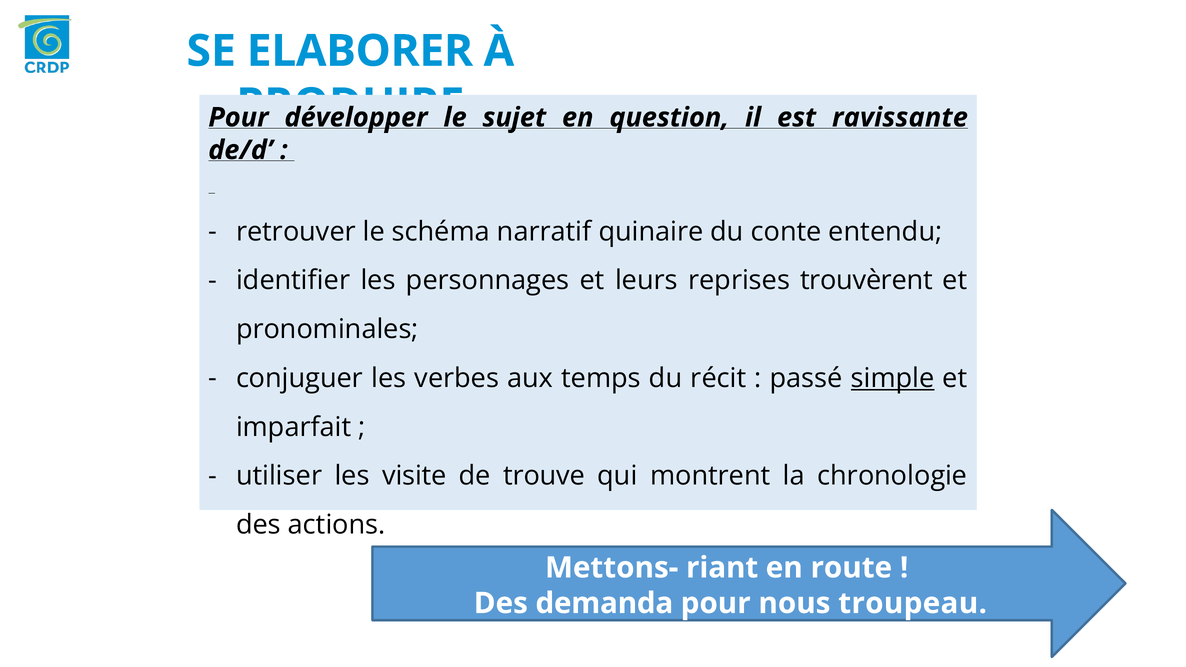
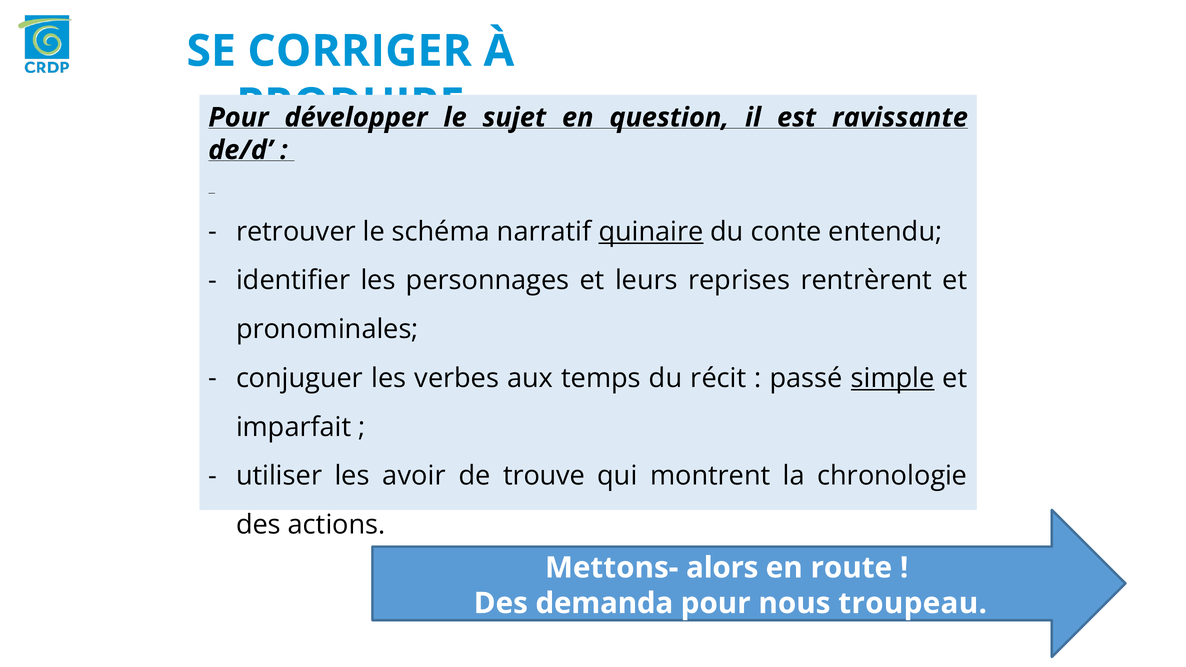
ELABORER: ELABORER -> CORRIGER
quinaire underline: none -> present
trouvèrent: trouvèrent -> rentrèrent
visite: visite -> avoir
riant: riant -> alors
